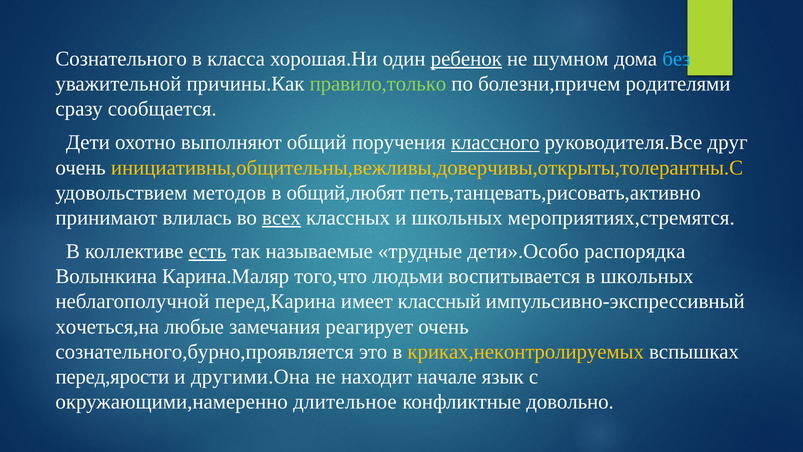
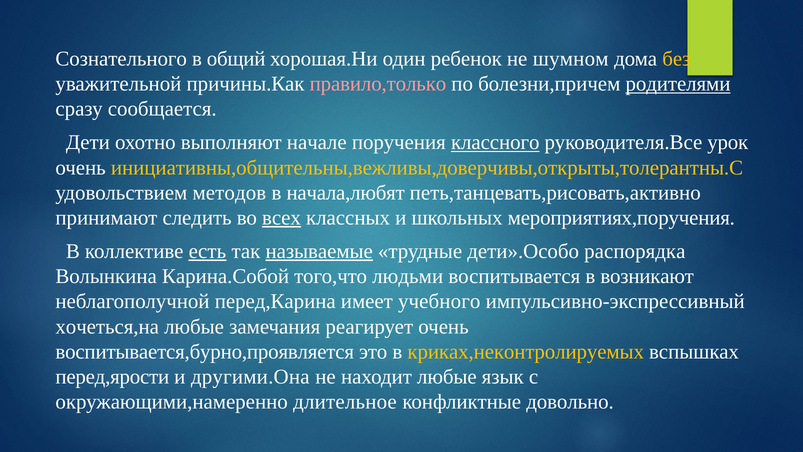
класса: класса -> общий
ребенок underline: present -> none
без colour: light blue -> yellow
правило,только colour: light green -> pink
родителями underline: none -> present
общий: общий -> начале
друг: друг -> урок
общий,любят: общий,любят -> начала,любят
влилась: влилась -> следить
мероприятиях,стремятся: мероприятиях,стремятся -> мероприятиях,поручения
называемые underline: none -> present
Карина.Маляр: Карина.Маляр -> Карина.Собой
в школьных: школьных -> возникают
классный: классный -> учебного
сознательного,бурно,проявляется: сознательного,бурно,проявляется -> воспитывается,бурно,проявляется
находит начале: начале -> любые
